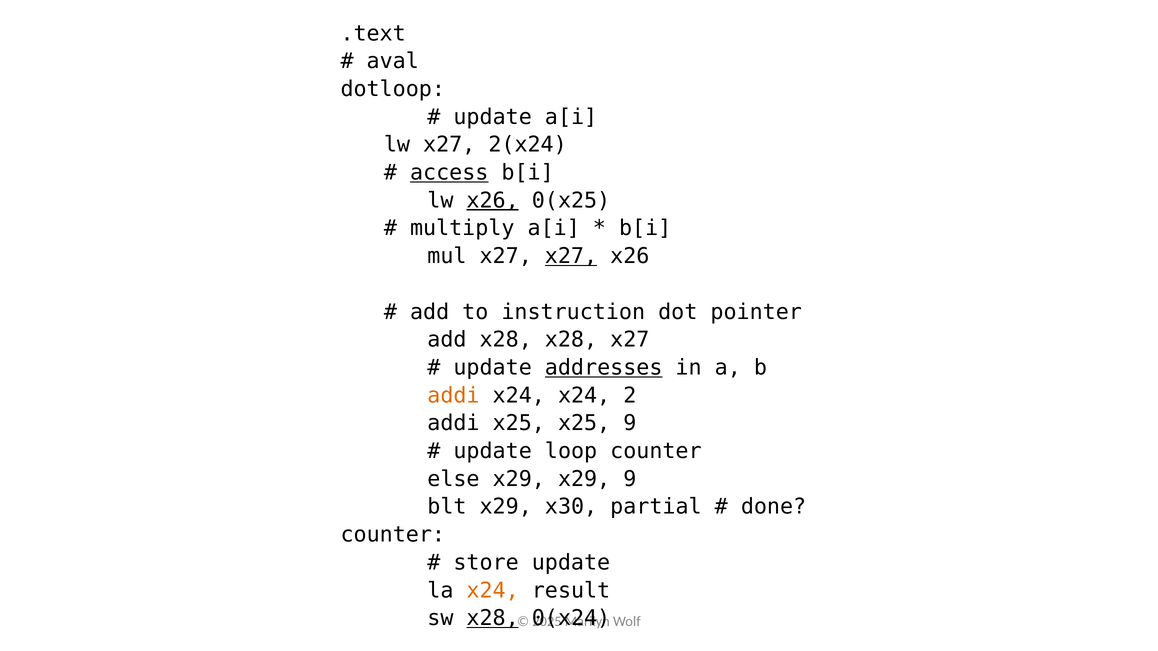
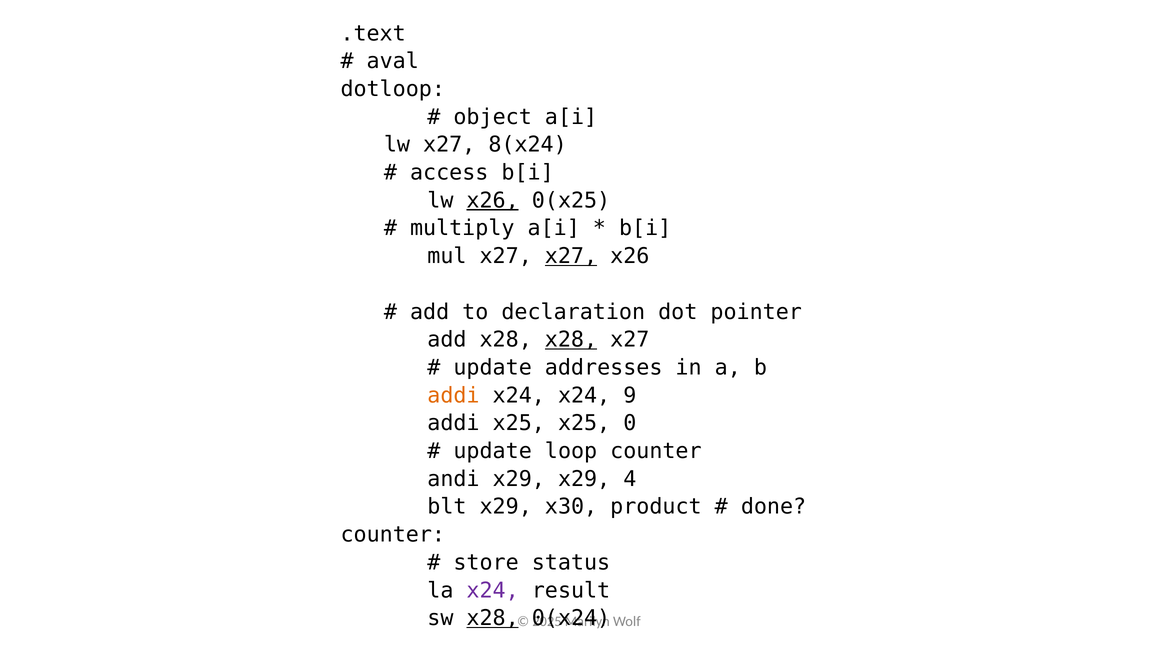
update at (493, 117): update -> object
2(x24: 2(x24 -> 8(x24
access underline: present -> none
instruction: instruction -> declaration
x28 at (571, 340) underline: none -> present
addresses underline: present -> none
2: 2 -> 9
x25 9: 9 -> 0
else: else -> andi
x29 9: 9 -> 4
partial: partial -> product
store update: update -> status
x24 at (493, 591) colour: orange -> purple
